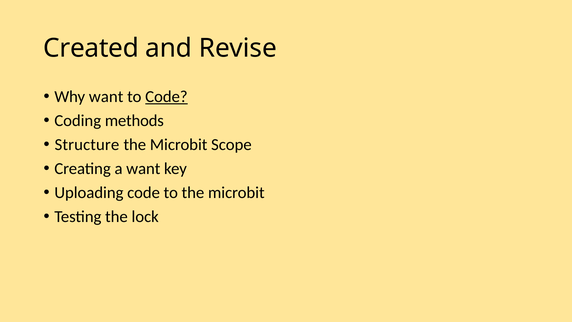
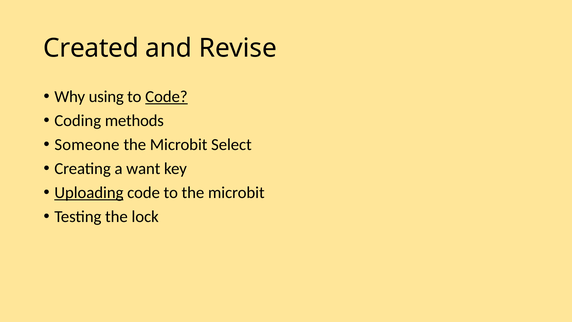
Why want: want -> using
Structure: Structure -> Someone
Scope: Scope -> Select
Uploading underline: none -> present
